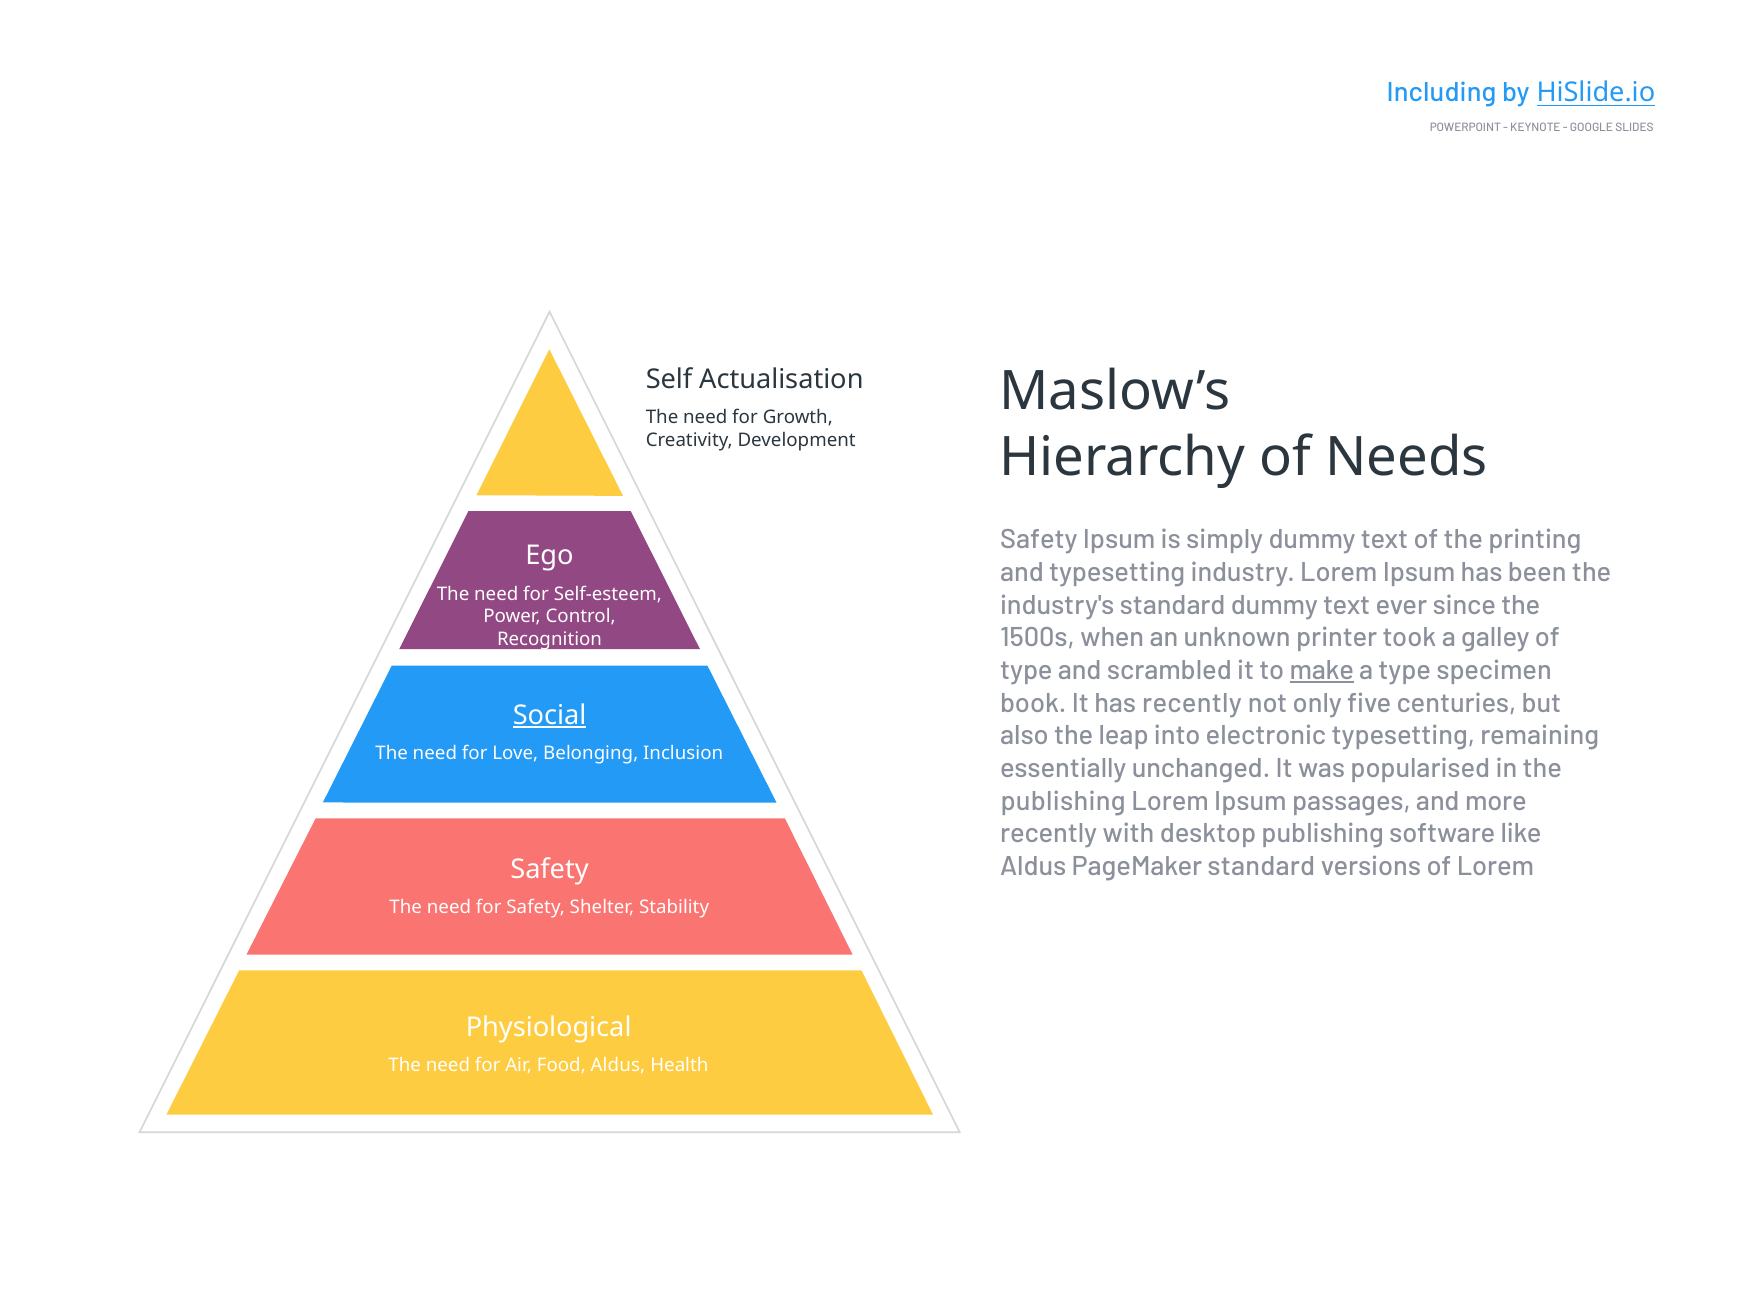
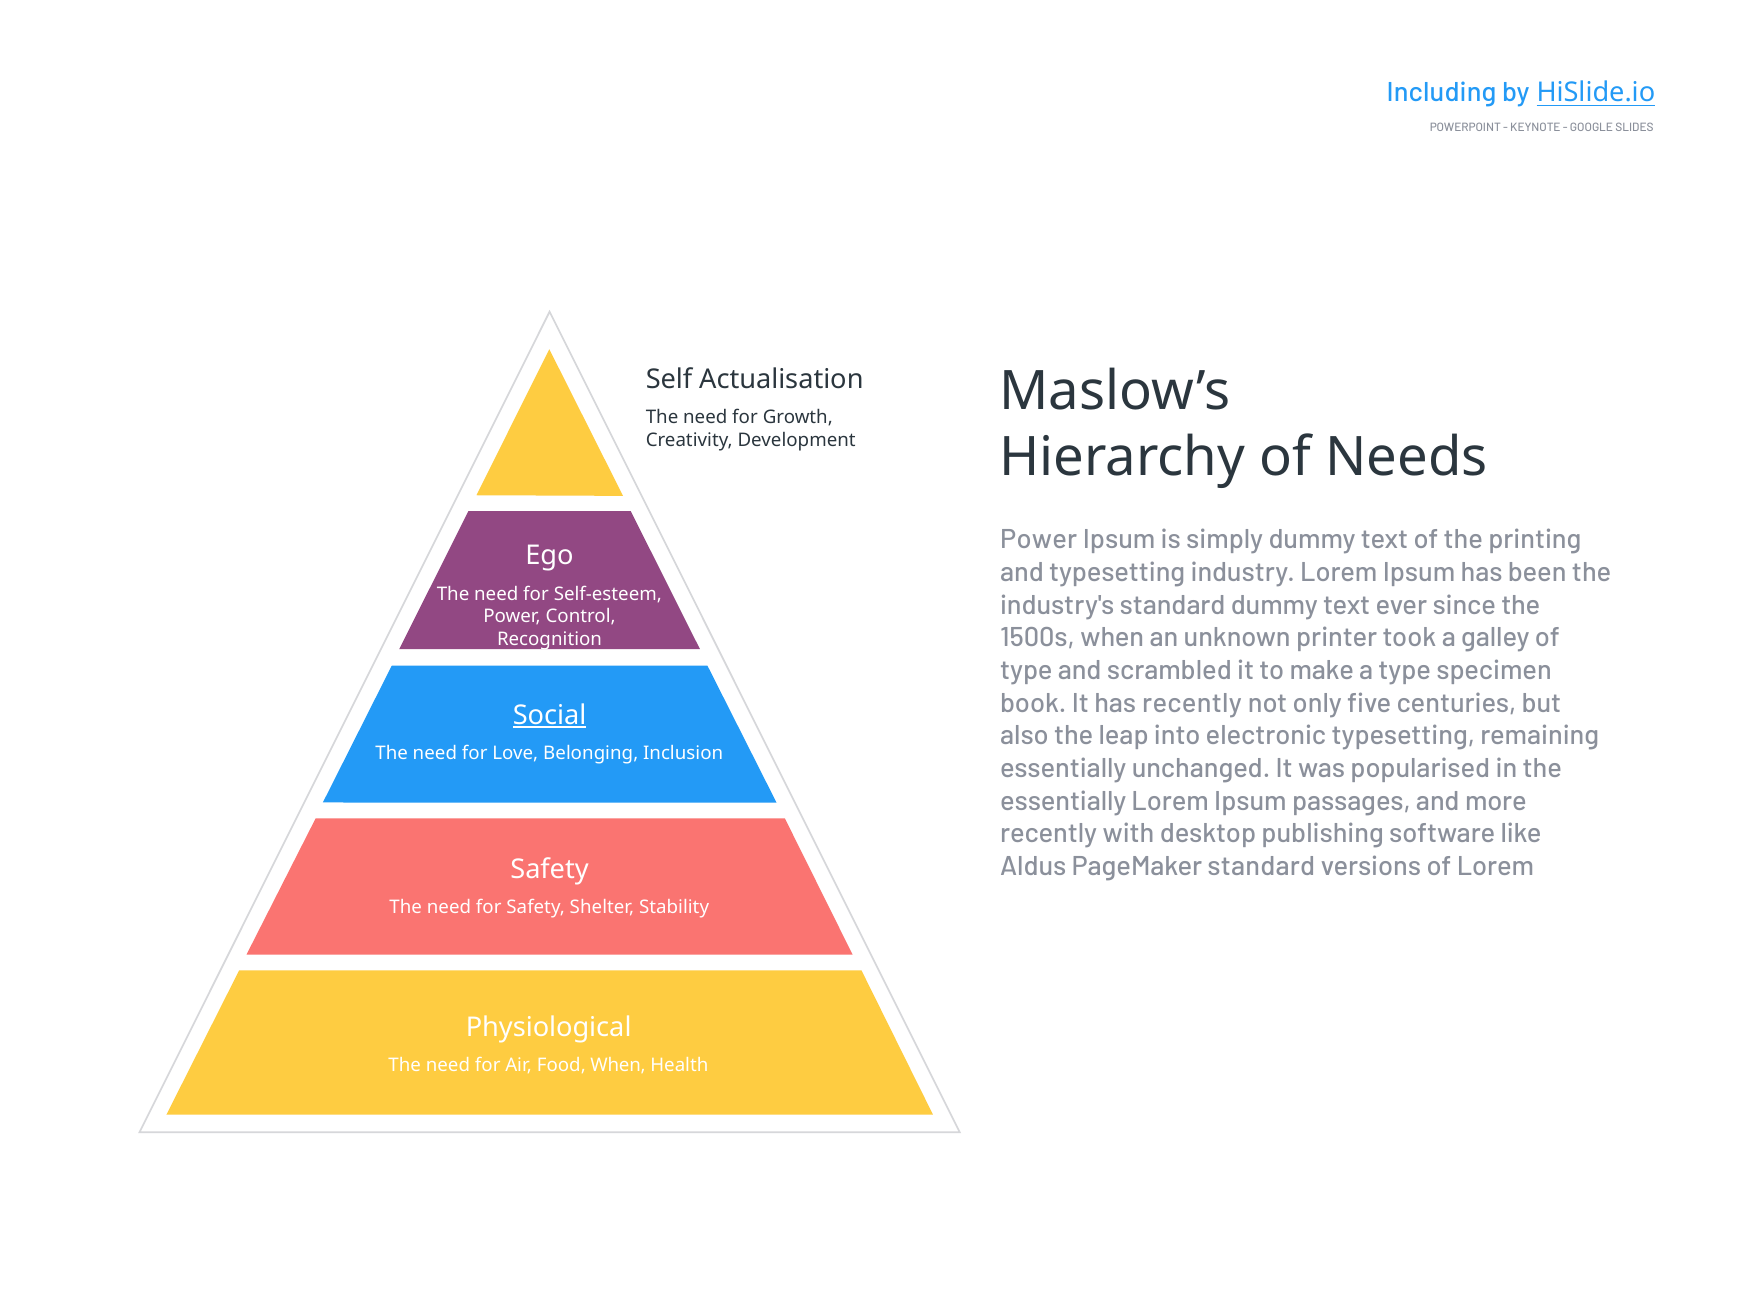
Safety at (1039, 540): Safety -> Power
make underline: present -> none
publishing at (1063, 801): publishing -> essentially
Food Aldus: Aldus -> When
